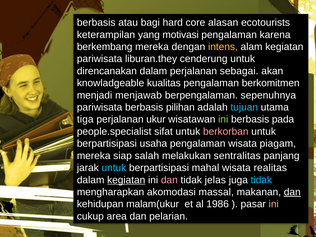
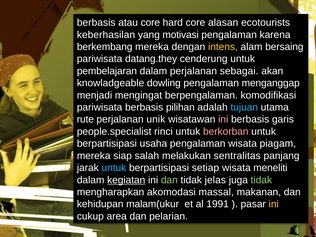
atau bagi: bagi -> core
keterampilan: keterampilan -> keberhasilan
alam kegiatan: kegiatan -> bersaing
liburan.they: liburan.they -> datang.they
direncanakan: direncanakan -> pembelajaran
kualitas: kualitas -> dowling
berkomitmen: berkomitmen -> menganggap
menjawab: menjawab -> mengingat
sepenuhnya: sepenuhnya -> komodifikasi
tiga: tiga -> rute
ukur: ukur -> unik
ini at (223, 119) colour: light green -> pink
pada: pada -> garis
sifat: sifat -> rinci
mahal: mahal -> setiap
realitas: realitas -> meneliti
dan at (169, 180) colour: pink -> light green
tidak at (261, 180) colour: light blue -> light green
dan at (292, 192) underline: present -> none
1986: 1986 -> 1991
ini at (274, 204) colour: pink -> yellow
